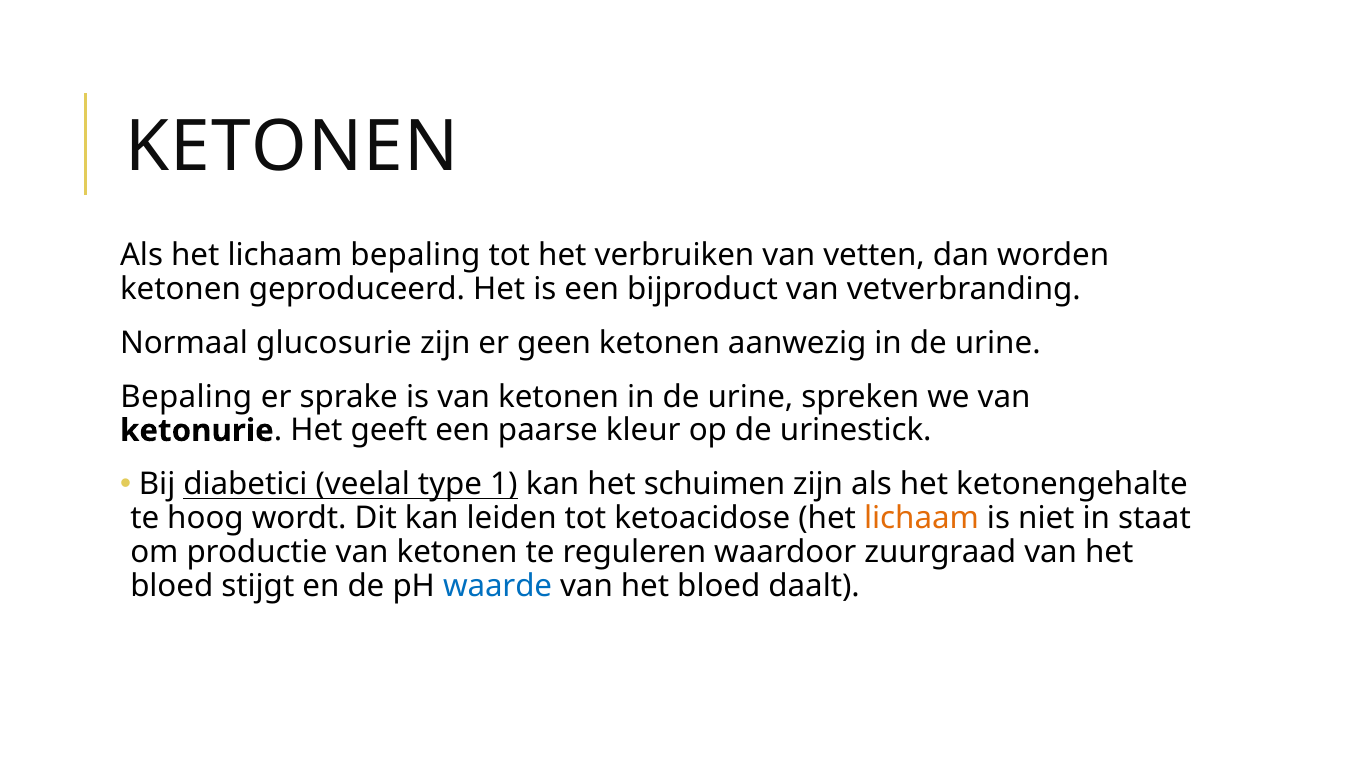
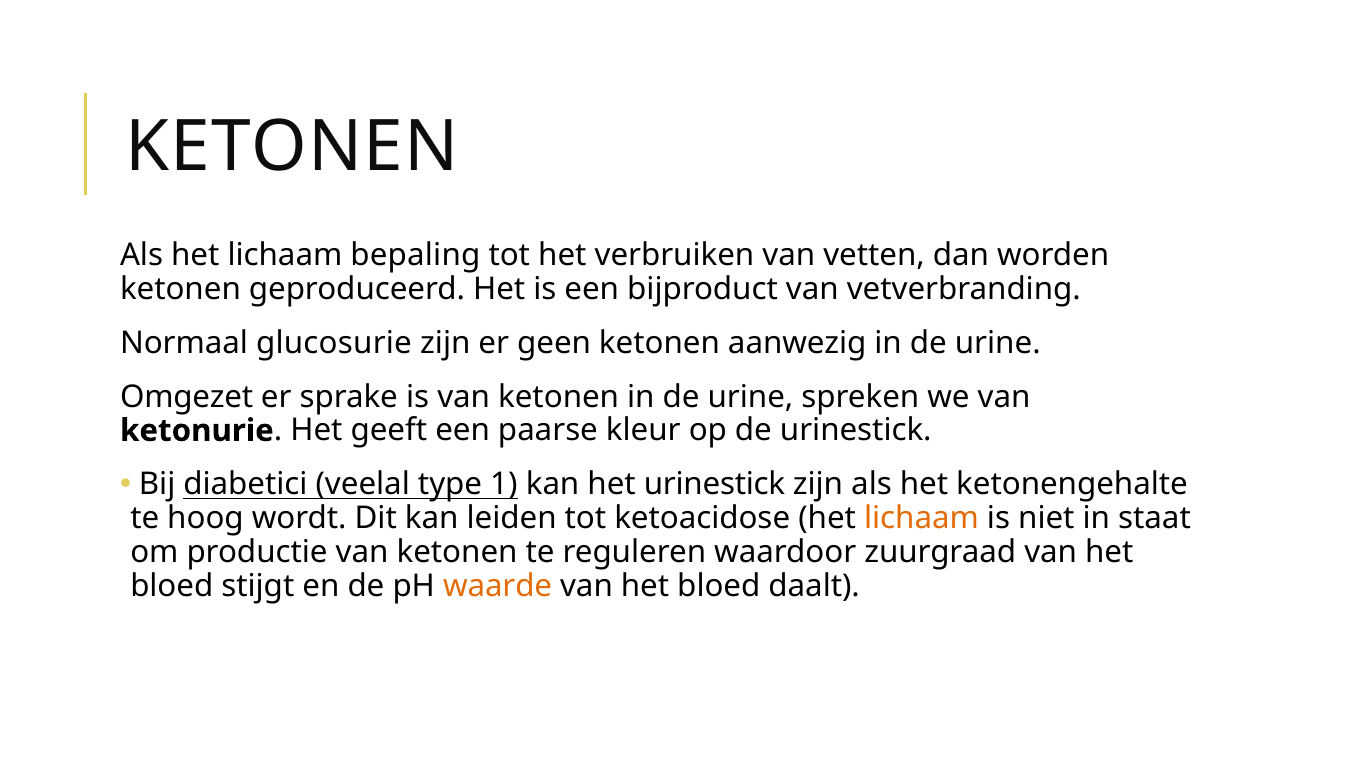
Bepaling at (186, 397): Bepaling -> Omgezet
het schuimen: schuimen -> urinestick
waarde colour: blue -> orange
